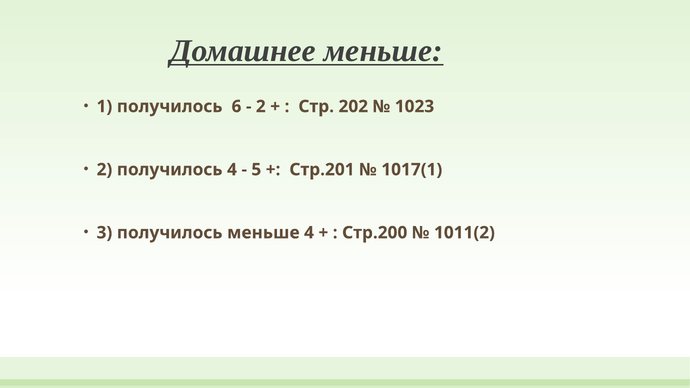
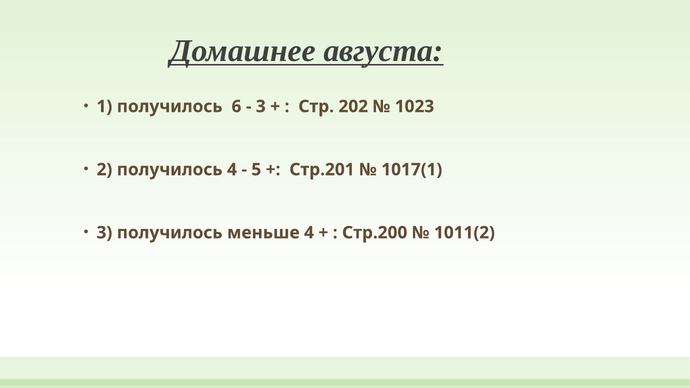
Домашнее меньше: меньше -> августа
2 at (261, 107): 2 -> 3
